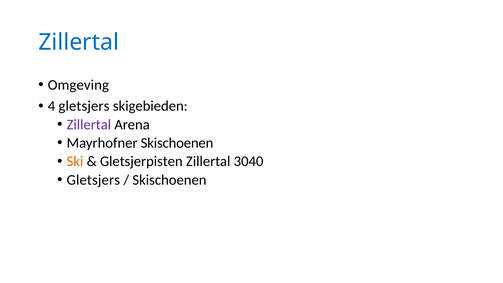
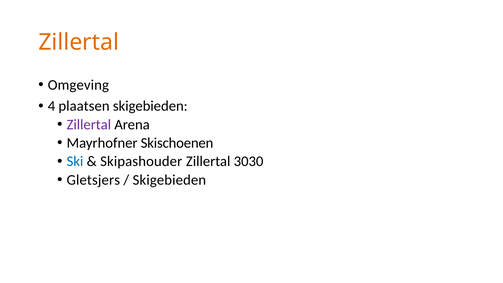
Zillertal at (79, 42) colour: blue -> orange
4 gletsjers: gletsjers -> plaatsen
Ski colour: orange -> blue
Gletsjerpisten: Gletsjerpisten -> Skipashouder
3040: 3040 -> 3030
Skischoenen at (169, 180): Skischoenen -> Skigebieden
